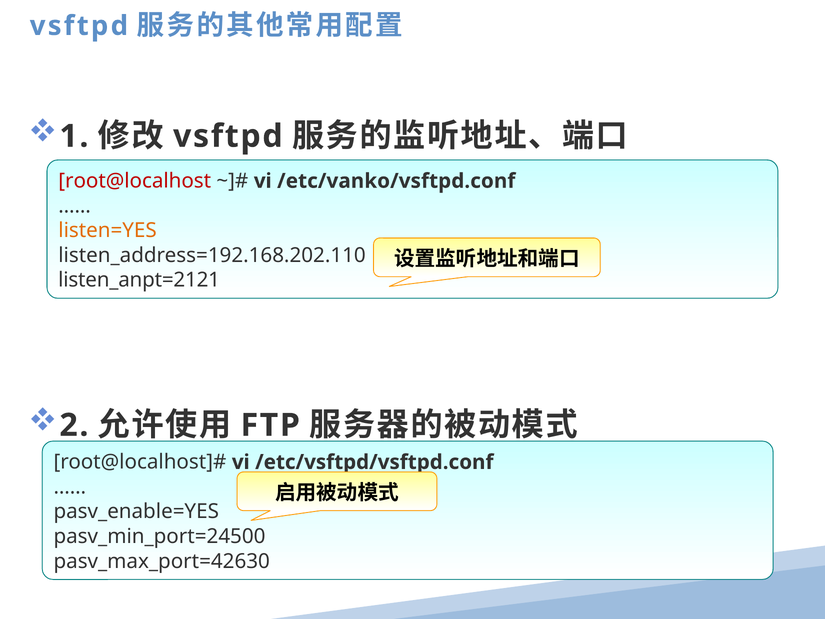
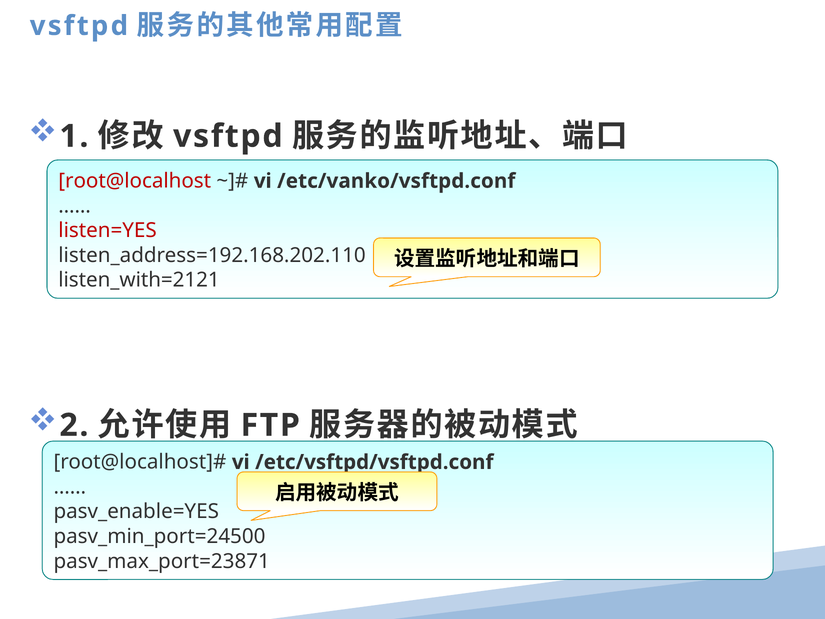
listen=YES colour: orange -> red
listen_anpt=2121: listen_anpt=2121 -> listen_with=2121
pasv_max_port=42630: pasv_max_port=42630 -> pasv_max_port=23871
